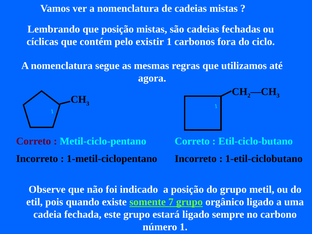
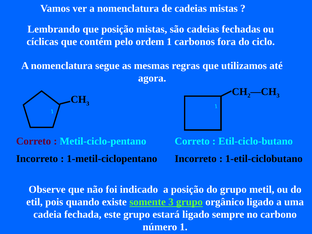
existir: existir -> ordem
somente 7: 7 -> 3
